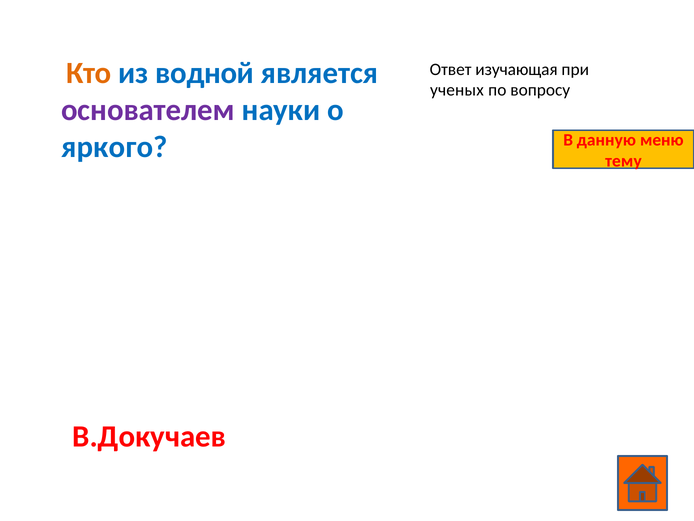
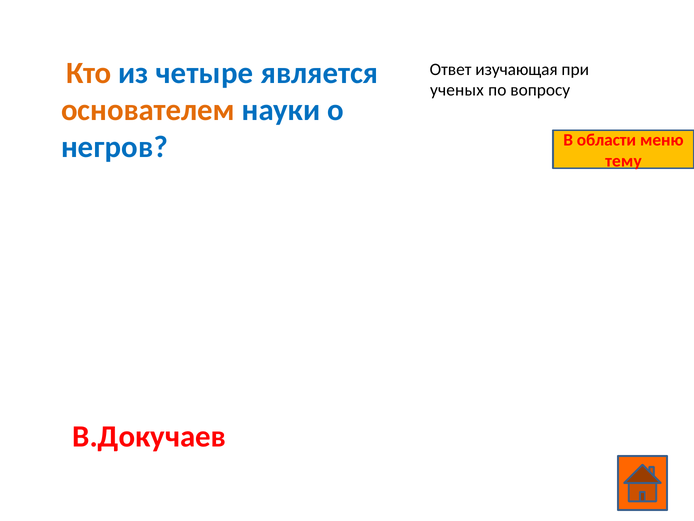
водной: водной -> четыре
основателем colour: purple -> orange
данную: данную -> области
яркого: яркого -> негров
